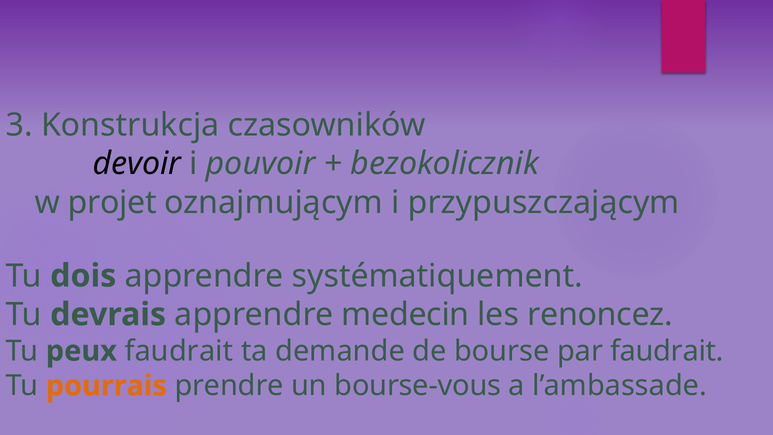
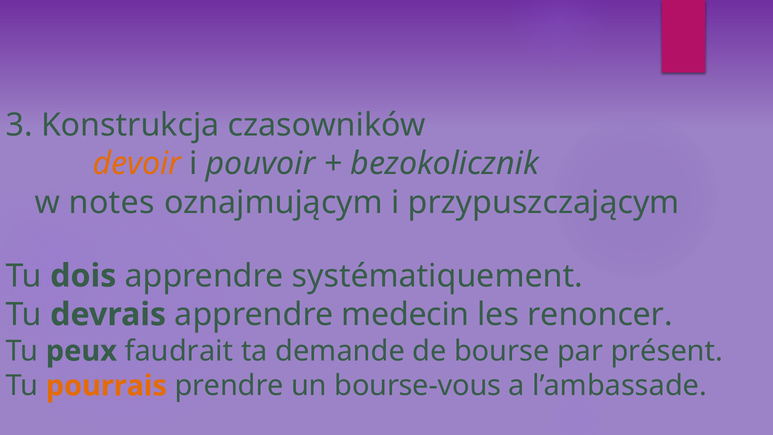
devoir colour: black -> orange
projet: projet -> notes
renoncez: renoncez -> renoncer
par faudrait: faudrait -> présent
